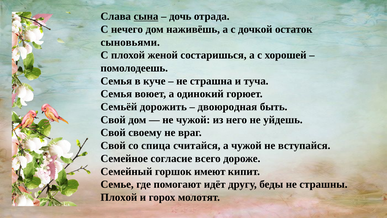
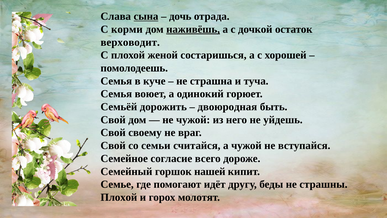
нечего: нечего -> корми
наживёшь underline: none -> present
сыновьями: сыновьями -> верховодит
спица: спица -> семьи
имеют: имеют -> нашей
